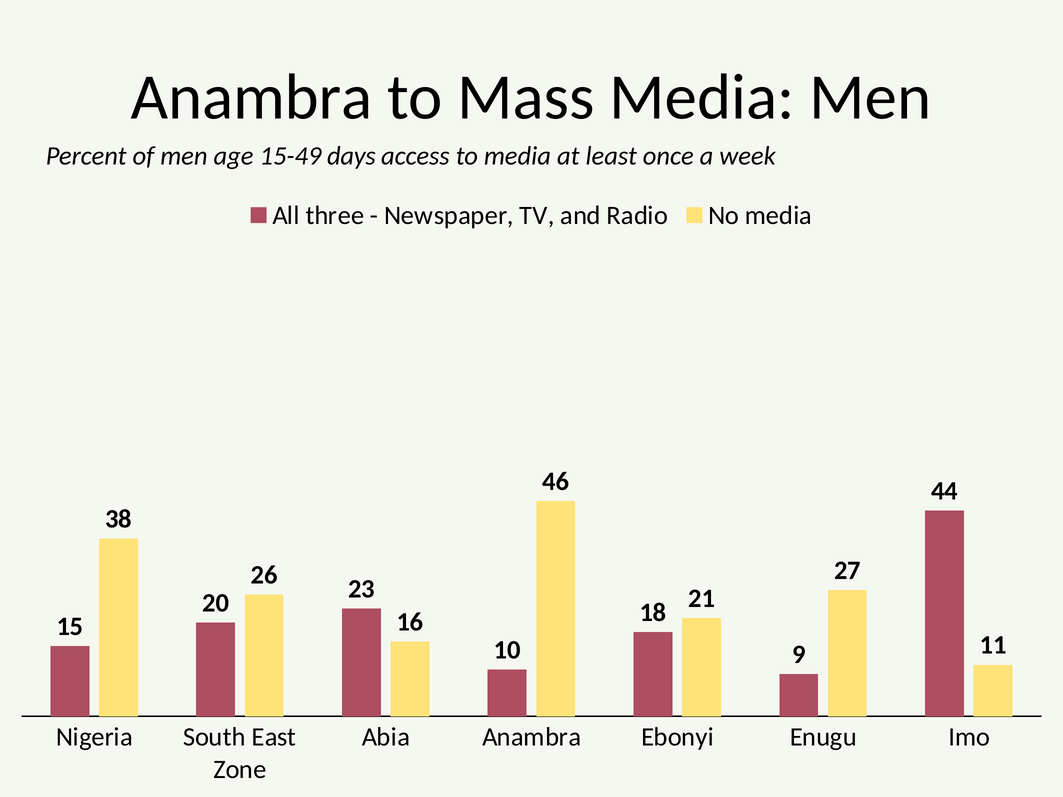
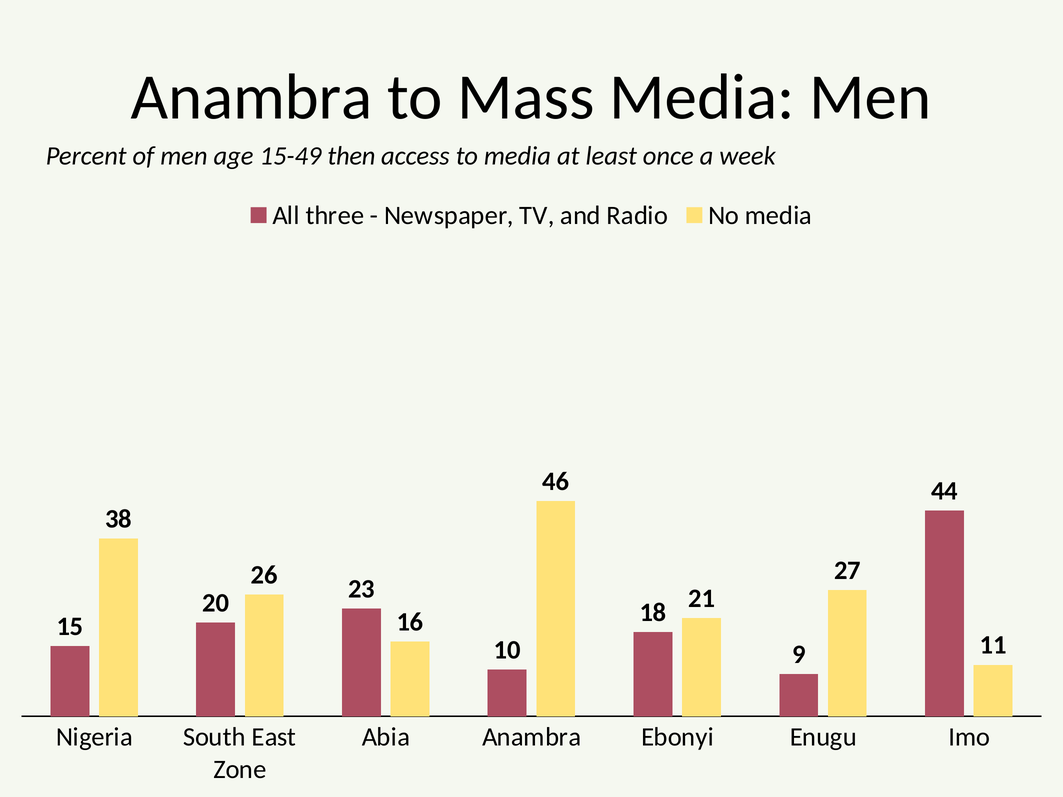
days: days -> then
